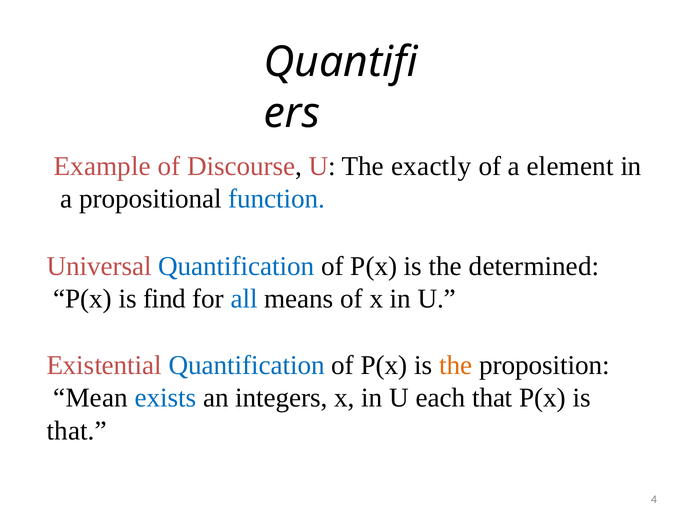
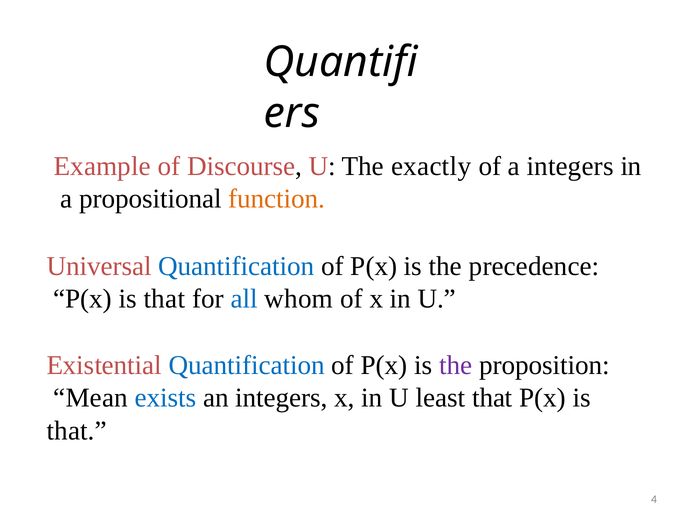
a element: element -> integers
function colour: blue -> orange
determined: determined -> precedence
find at (165, 299): find -> that
means: means -> whom
the at (456, 365) colour: orange -> purple
each: each -> least
